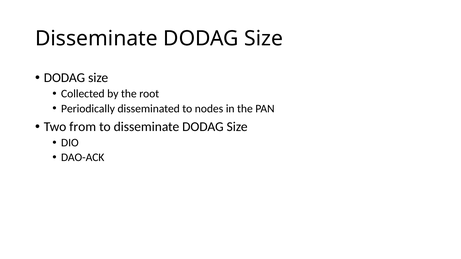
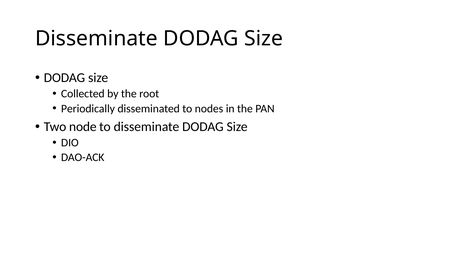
from: from -> node
